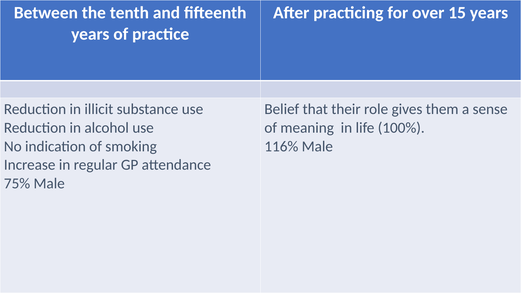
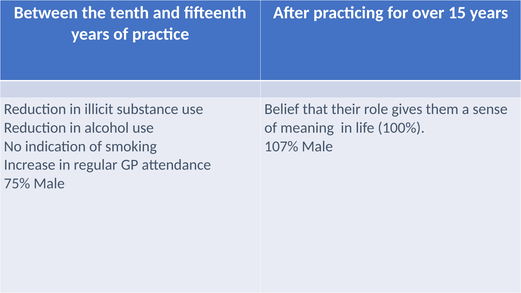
116%: 116% -> 107%
